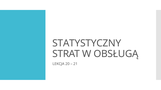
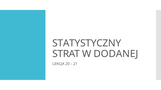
OBSŁUGĄ: OBSŁUGĄ -> DODANEJ
